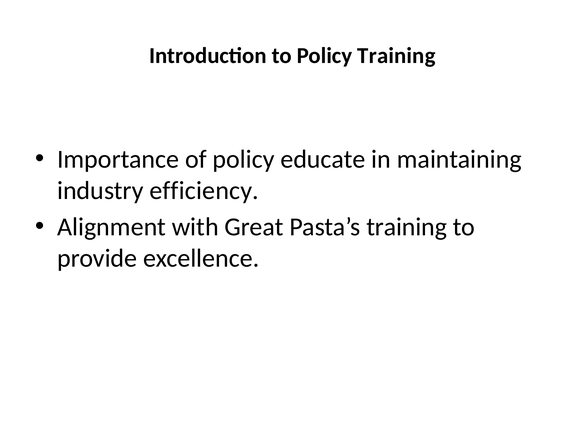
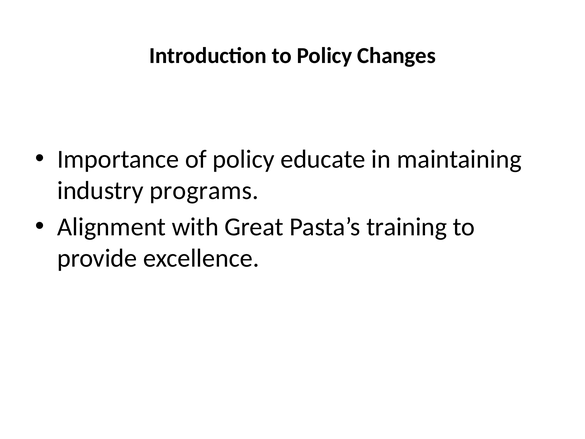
Policy Training: Training -> Changes
efficiency: efficiency -> programs
